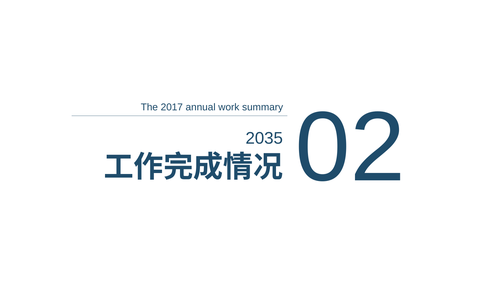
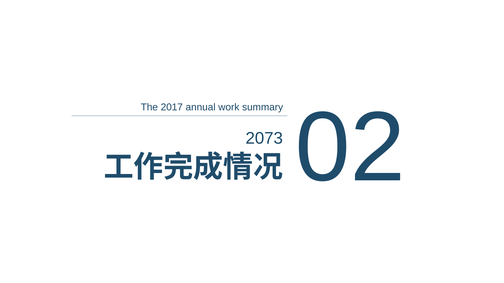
2035: 2035 -> 2073
